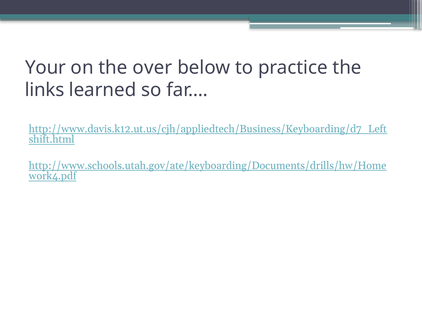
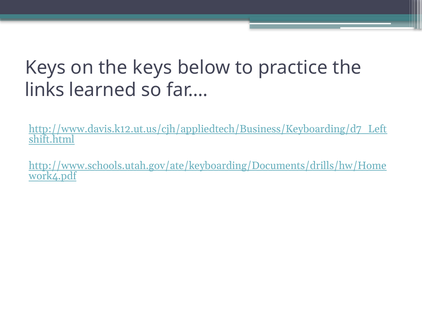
Your at (46, 67): Your -> Keys
the over: over -> keys
